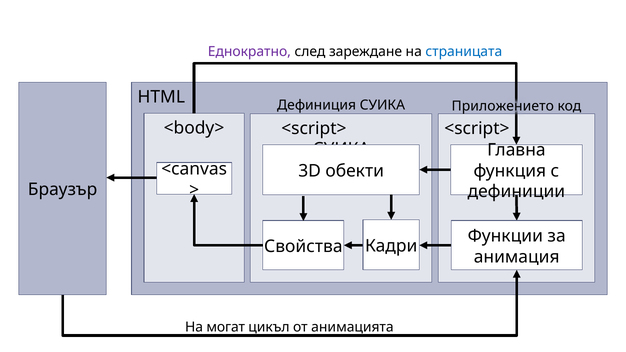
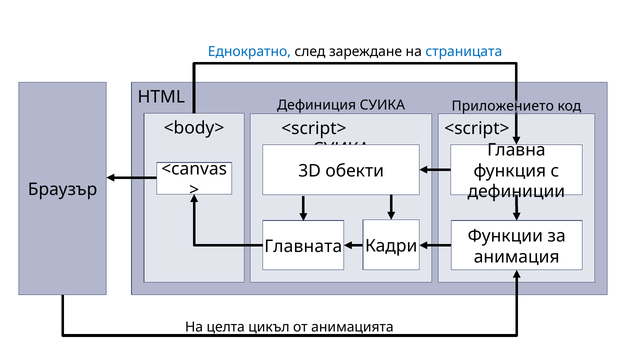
Еднократно colour: purple -> blue
Свойства: Свойства -> Главната
могат: могат -> целта
